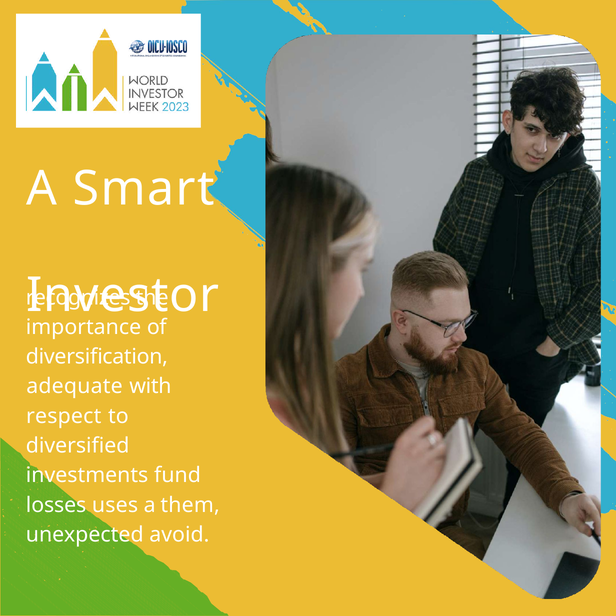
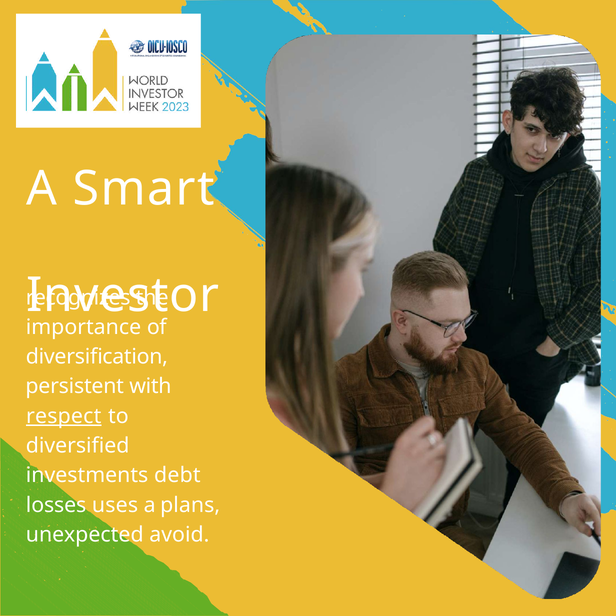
adequate: adequate -> persistent
respect underline: none -> present
fund: fund -> debt
them: them -> plans
